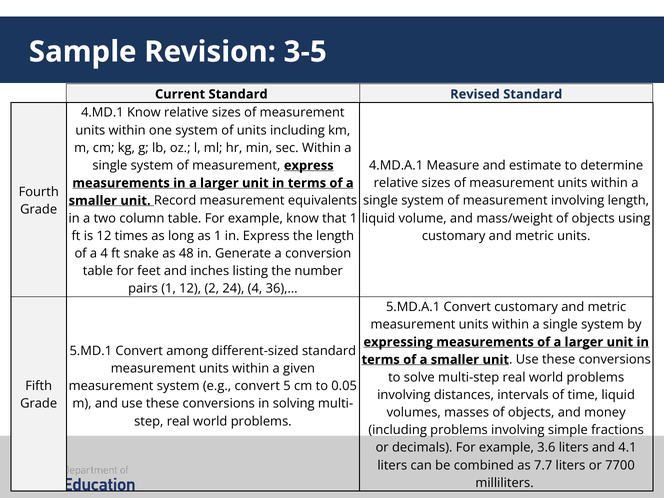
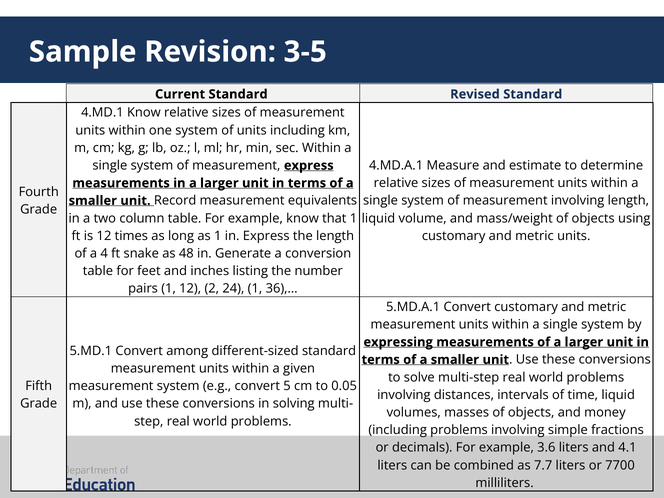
24 4: 4 -> 1
